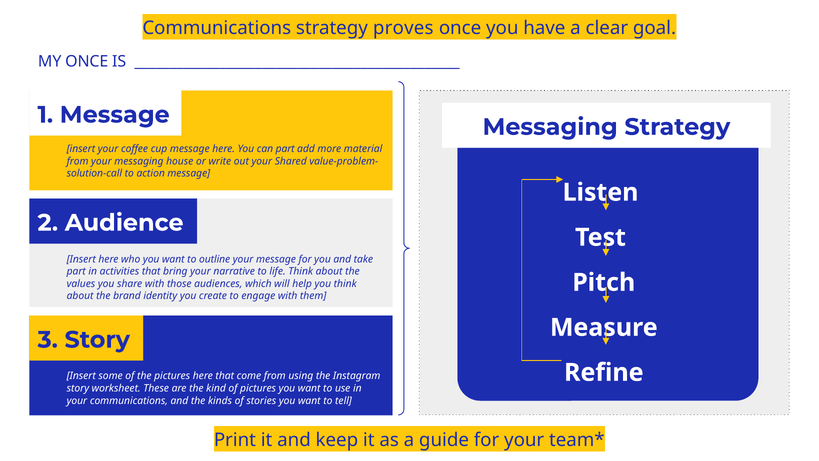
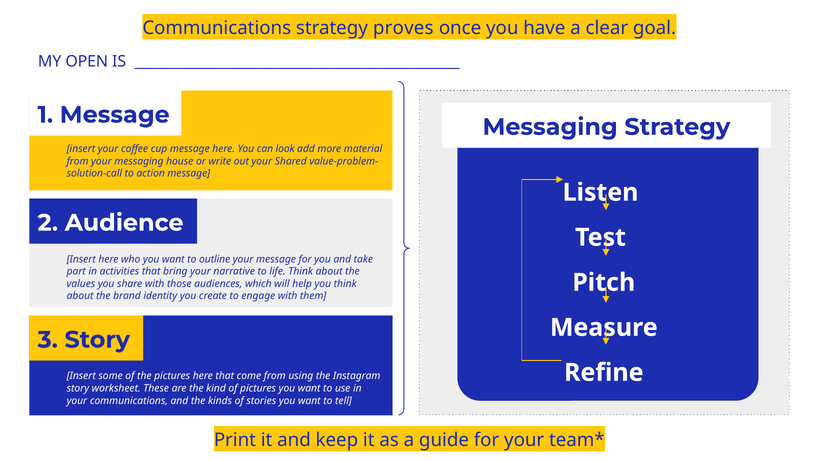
MY ONCE: ONCE -> OPEN
can part: part -> look
